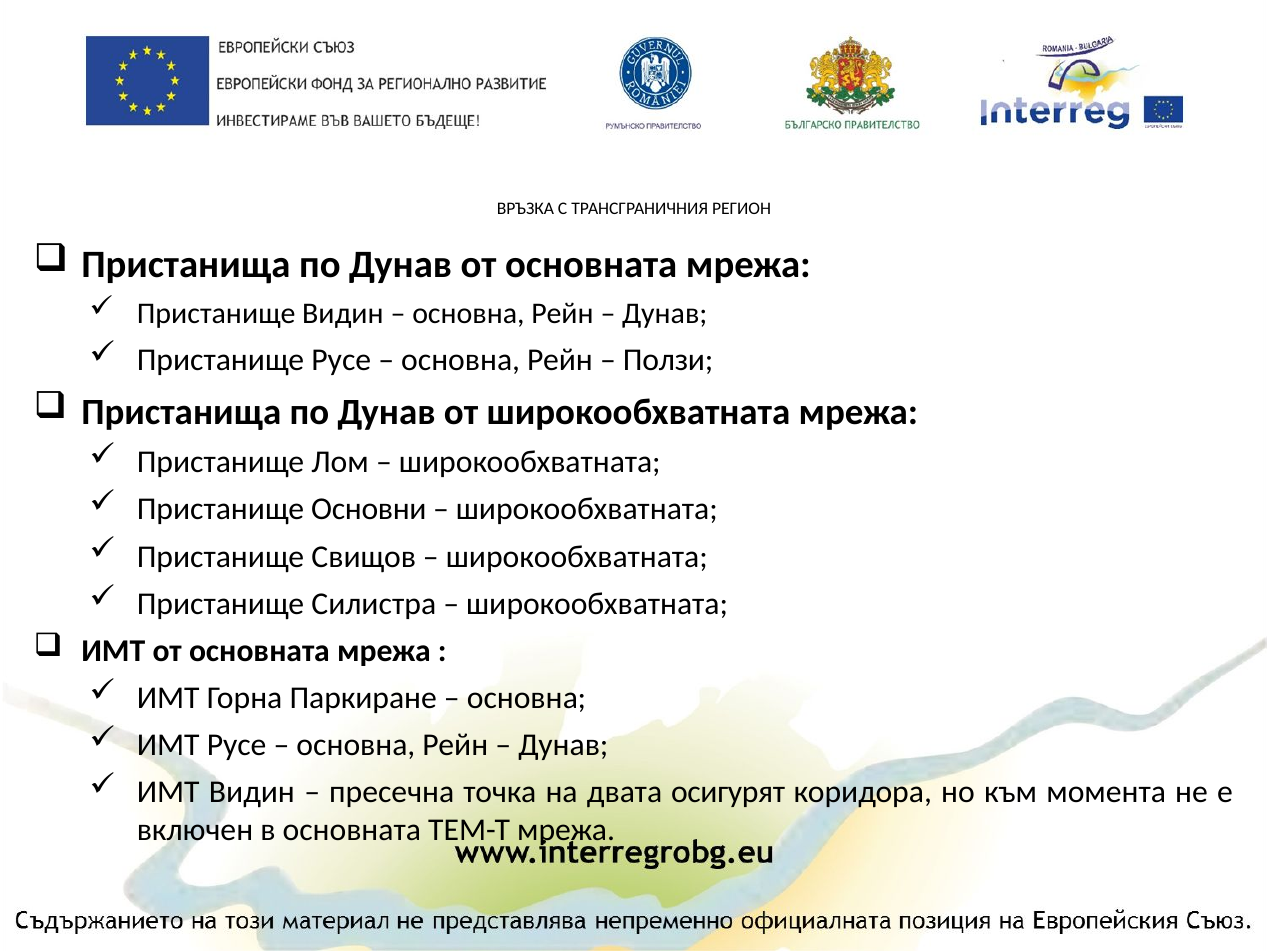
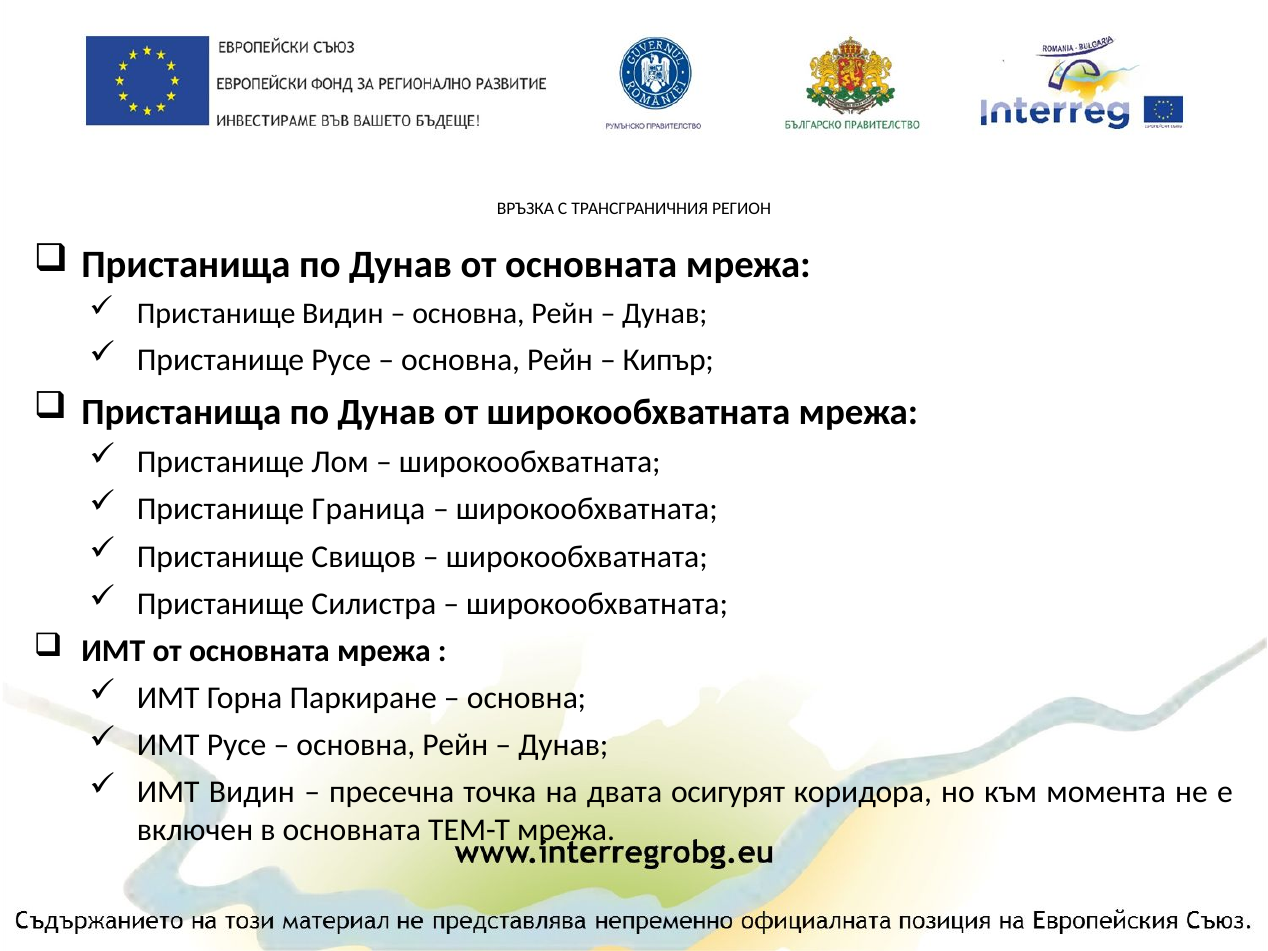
Ползи: Ползи -> Кипър
Основни: Основни -> Граница
